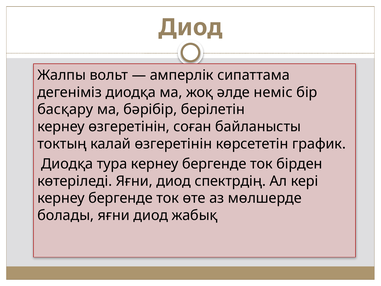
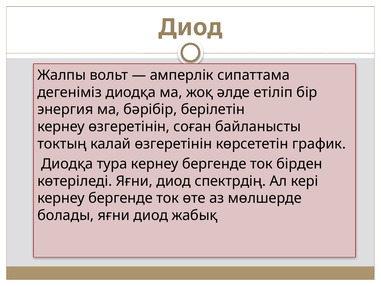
неміс: неміс -> етіліп
басқару: басқару -> энергия
